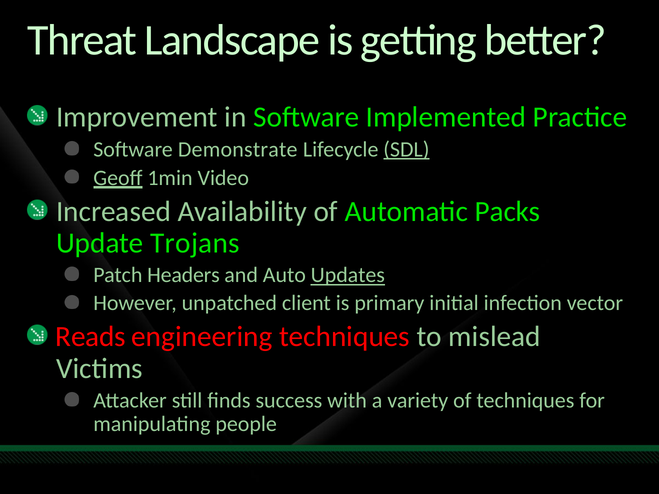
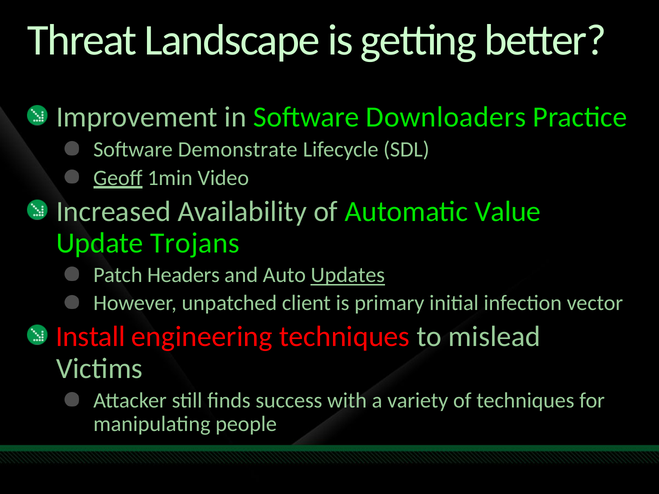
Implemented: Implemented -> Downloaders
SDL underline: present -> none
Packs: Packs -> Value
Reads: Reads -> Install
